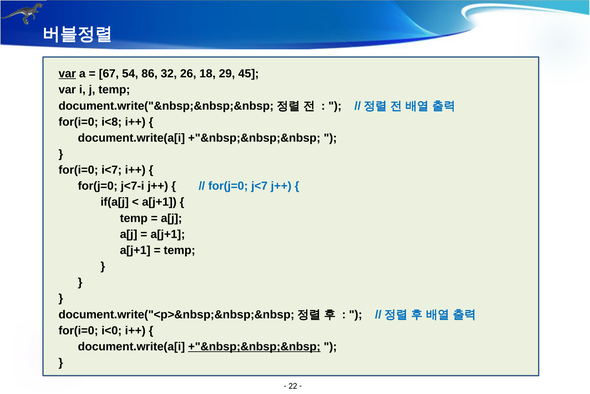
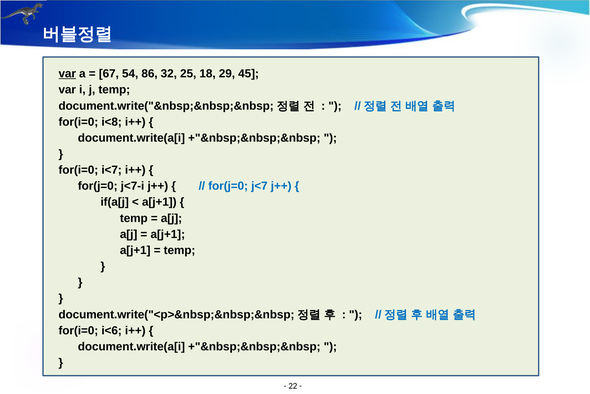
26: 26 -> 25
i<0: i<0 -> i<6
+"&nbsp;&nbsp;&nbsp at (254, 346) underline: present -> none
